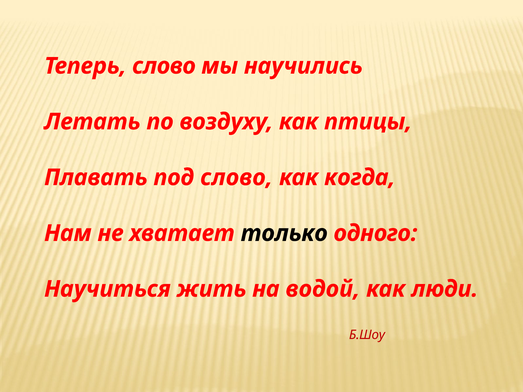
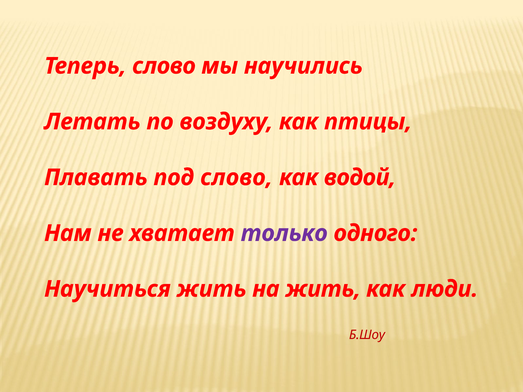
когда: когда -> водой
только colour: black -> purple
на водой: водой -> жить
